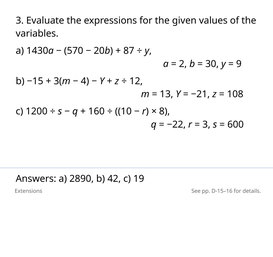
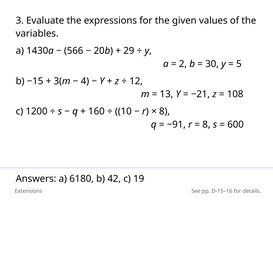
570: 570 -> 566
87: 87 -> 29
9: 9 -> 5
−22: −22 -> −91
3 at (206, 124): 3 -> 8
2890: 2890 -> 6180
